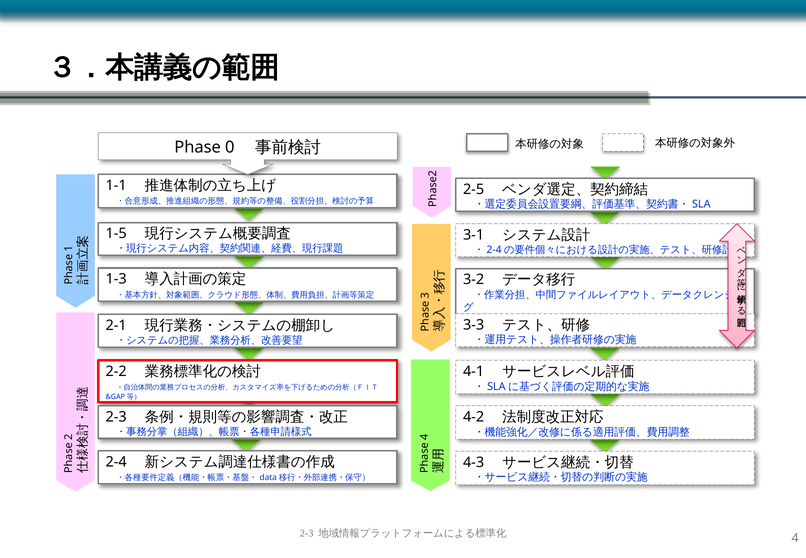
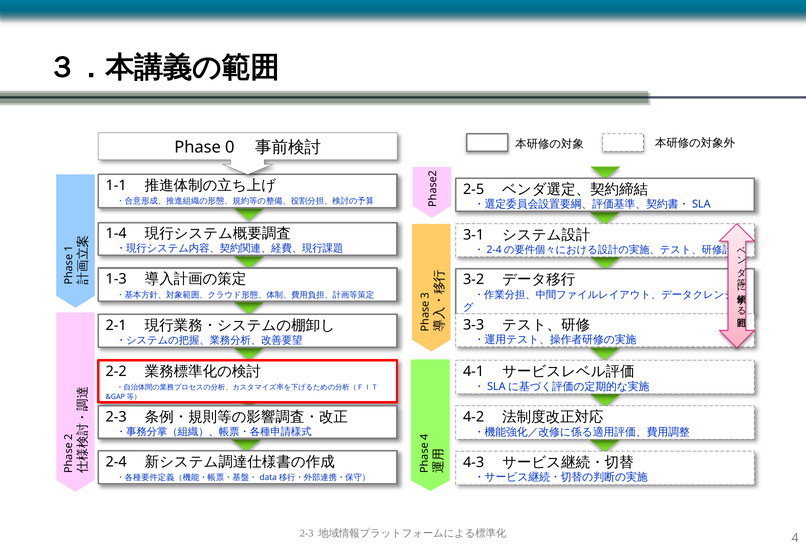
1-5: 1-5 -> 1-4
